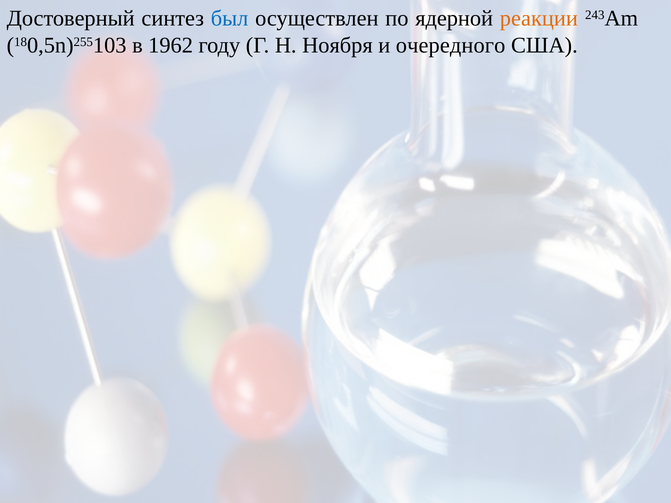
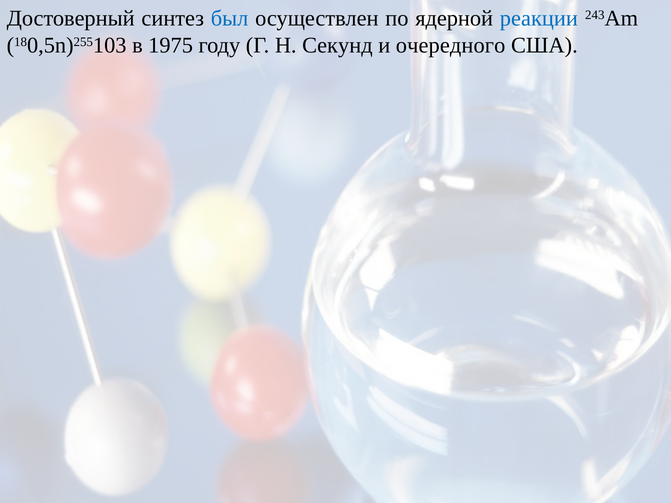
реакции colour: orange -> blue
1962: 1962 -> 1975
Ноября: Ноября -> Секунд
